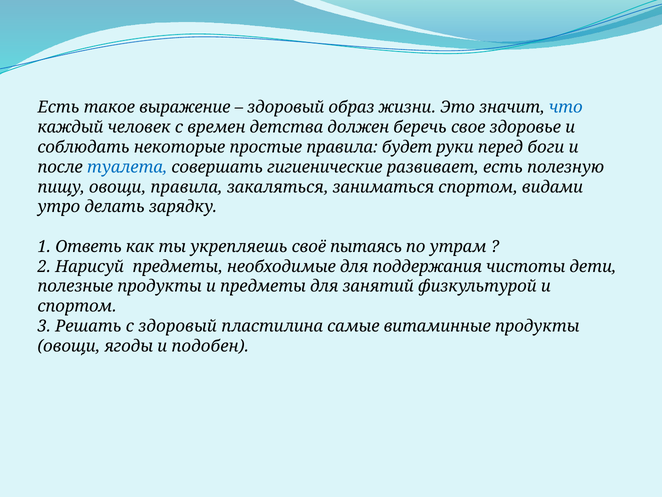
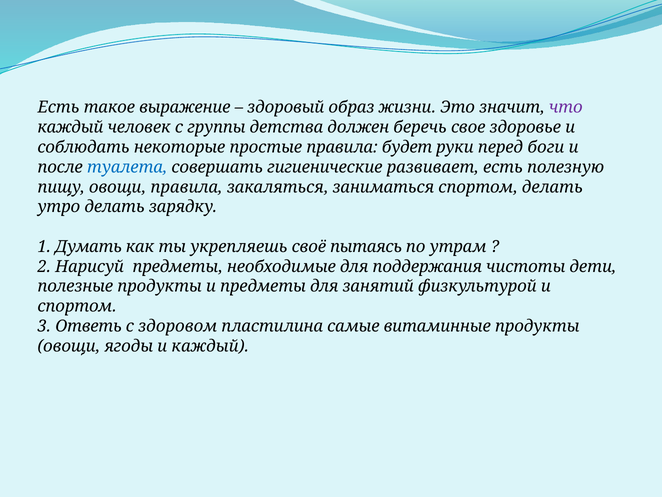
что colour: blue -> purple
времен: времен -> группы
спортом видами: видами -> делать
Ответь: Ответь -> Думать
Решать: Решать -> Ответь
с здоровый: здоровый -> здоровом
и подобен: подобен -> каждый
